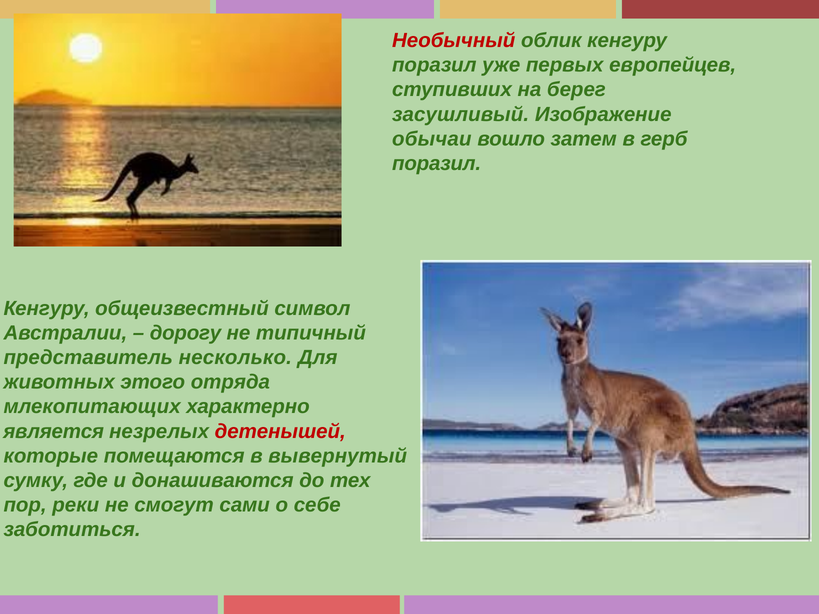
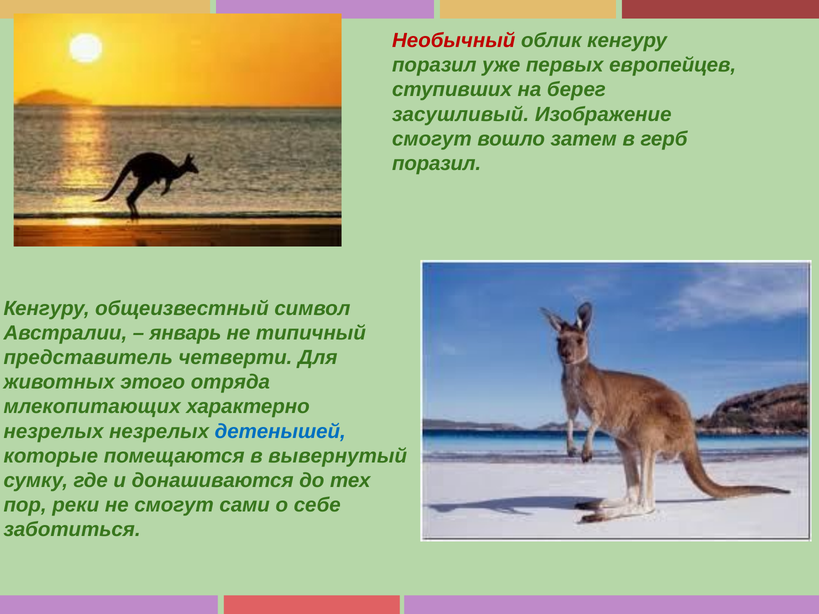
обычаи at (432, 139): обычаи -> смогут
дорогу: дорогу -> январь
несколько: несколько -> четверти
является at (54, 431): является -> незрелых
детенышей colour: red -> blue
